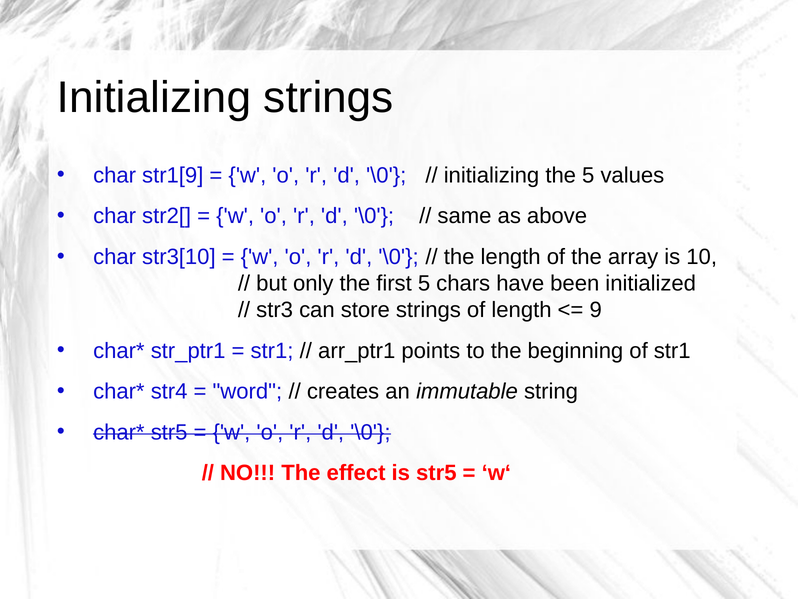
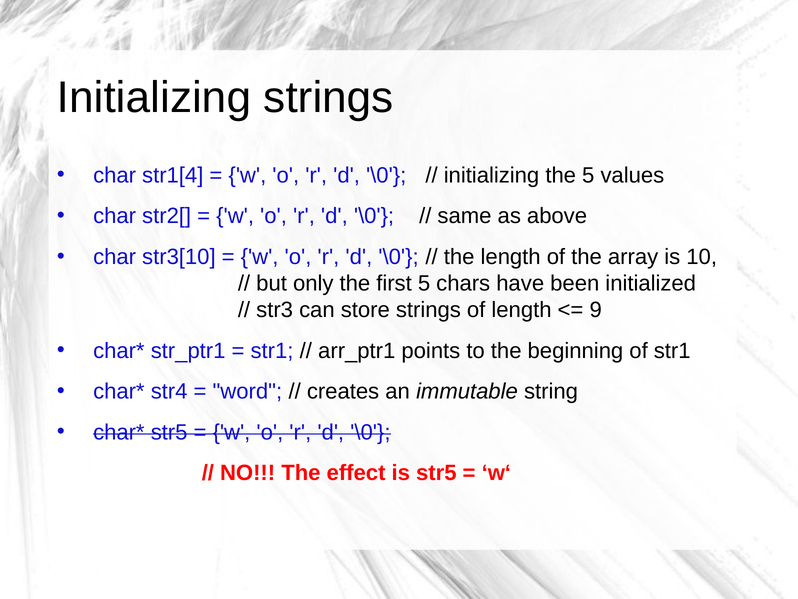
str1[9: str1[9 -> str1[4
